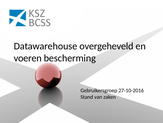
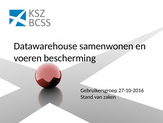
overgeheveld: overgeheveld -> samenwonen
